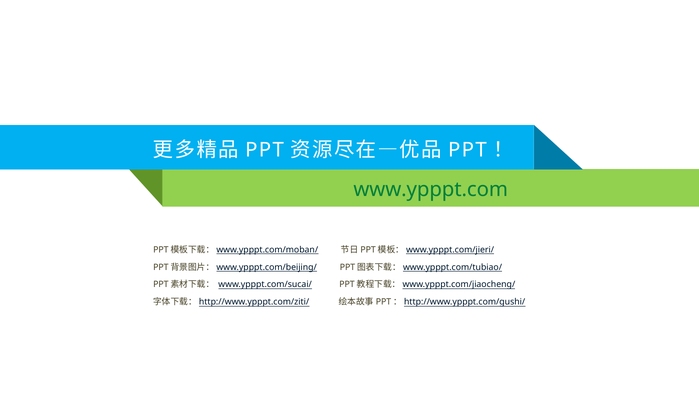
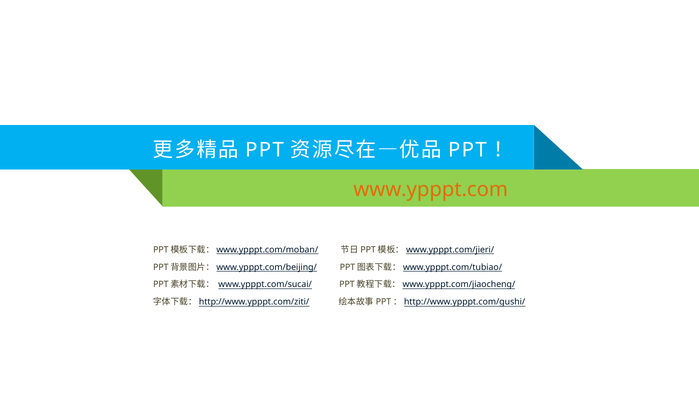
www.ypppt.com colour: green -> orange
